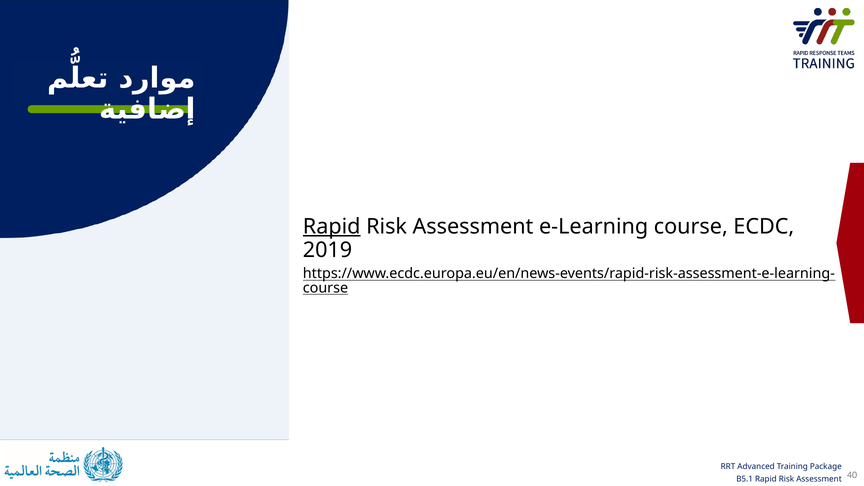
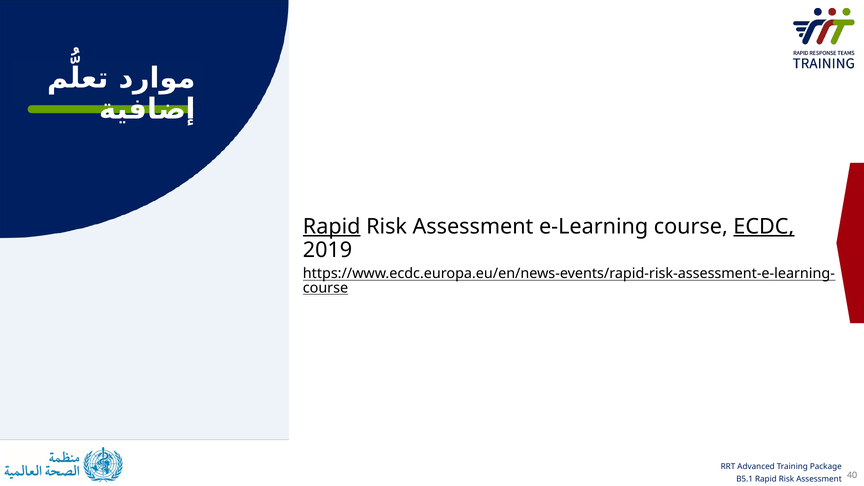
ECDC underline: none -> present
